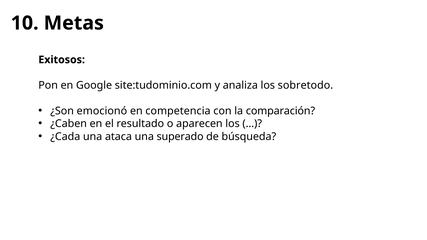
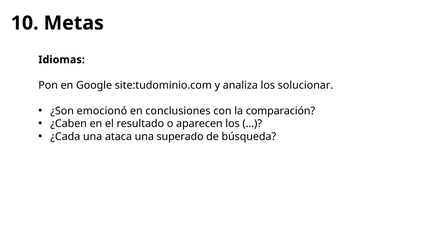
Exitosos: Exitosos -> Idiomas
sobretodo: sobretodo -> solucionar
competencia: competencia -> conclusiones
